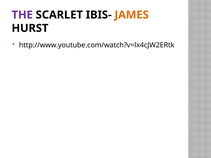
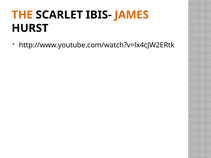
THE colour: purple -> orange
